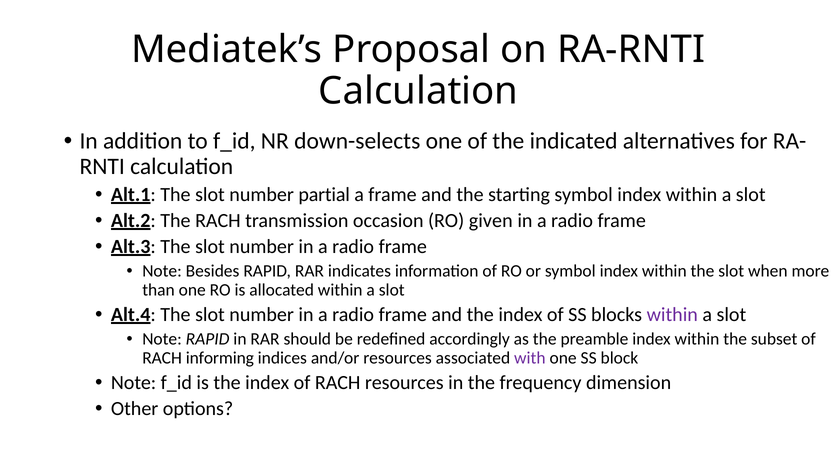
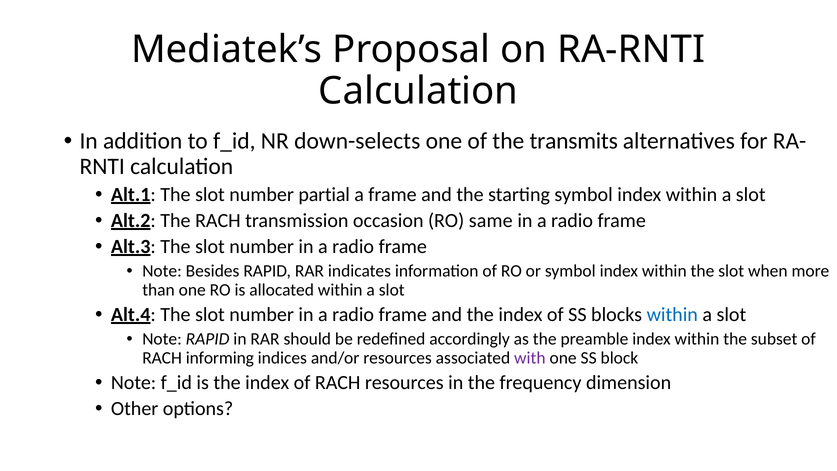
indicated: indicated -> transmits
given: given -> same
within at (672, 314) colour: purple -> blue
